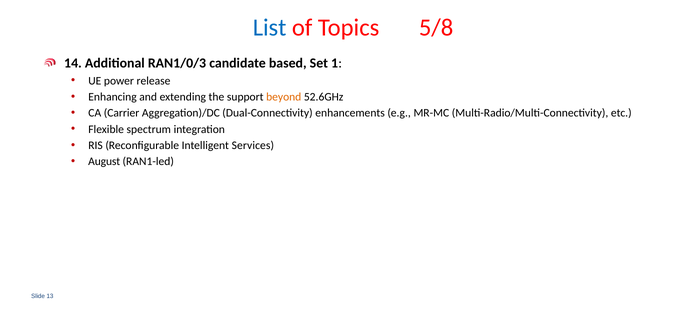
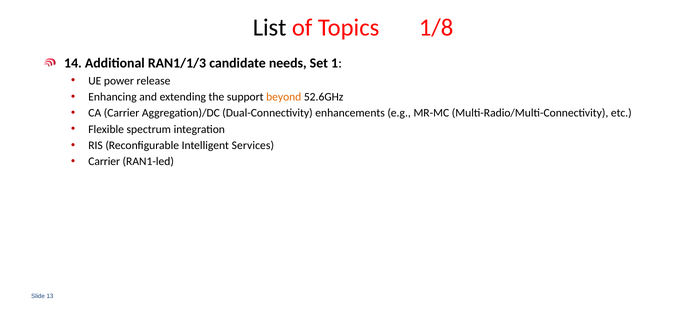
List colour: blue -> black
5/8: 5/8 -> 1/8
RAN1/0/3: RAN1/0/3 -> RAN1/1/3
based: based -> needs
August at (104, 161): August -> Carrier
